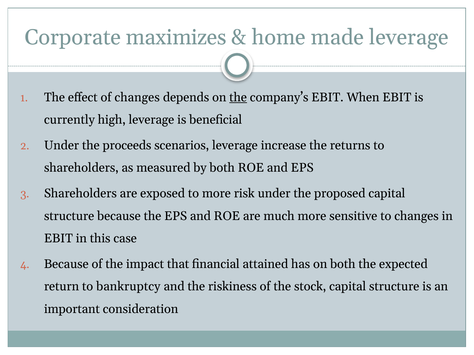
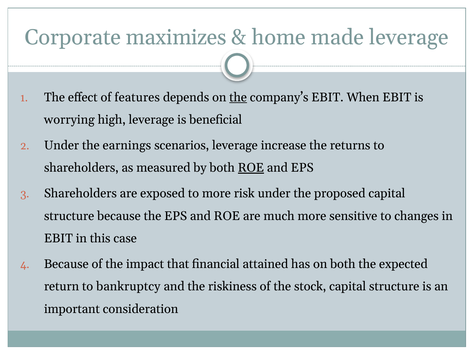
of changes: changes -> features
currently: currently -> worrying
proceeds: proceeds -> earnings
ROE at (251, 168) underline: none -> present
